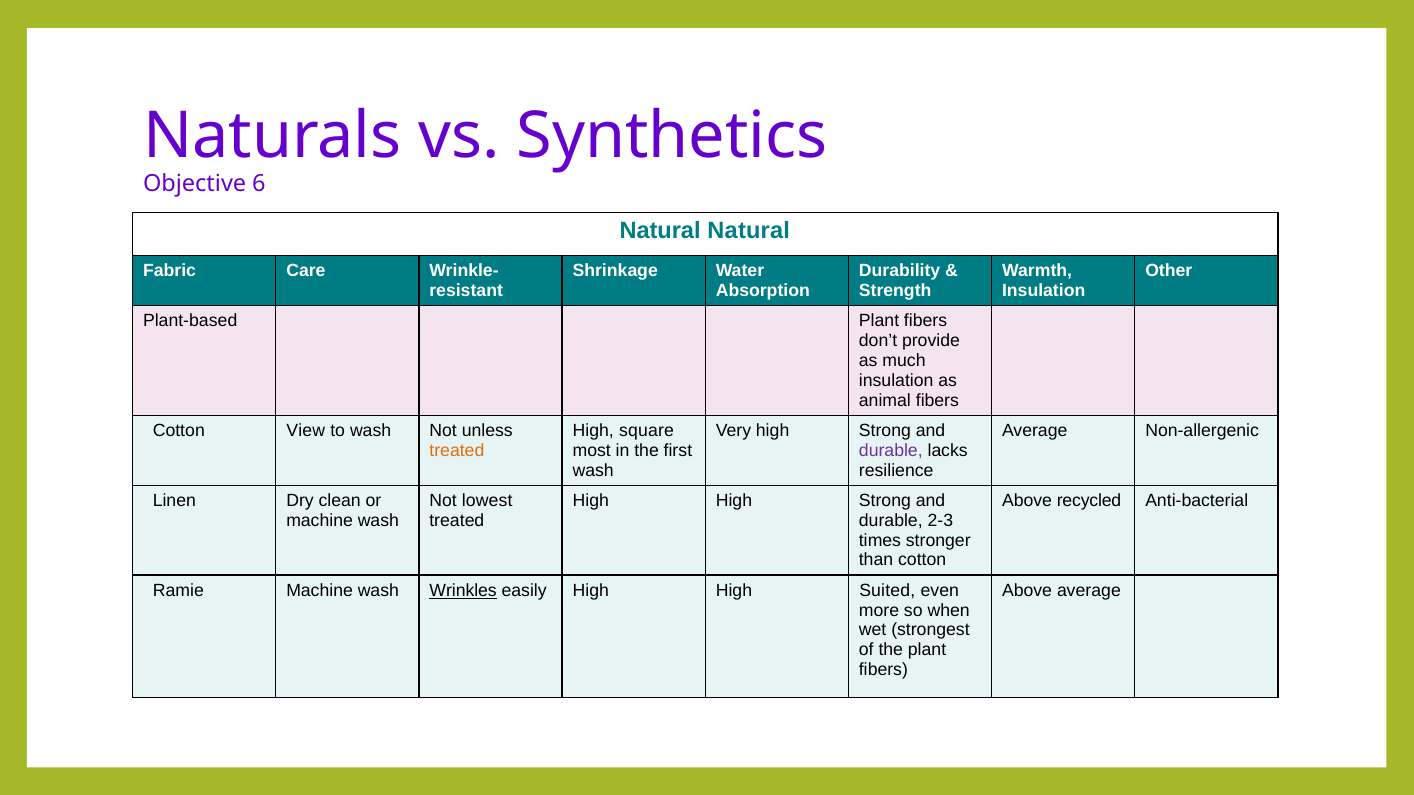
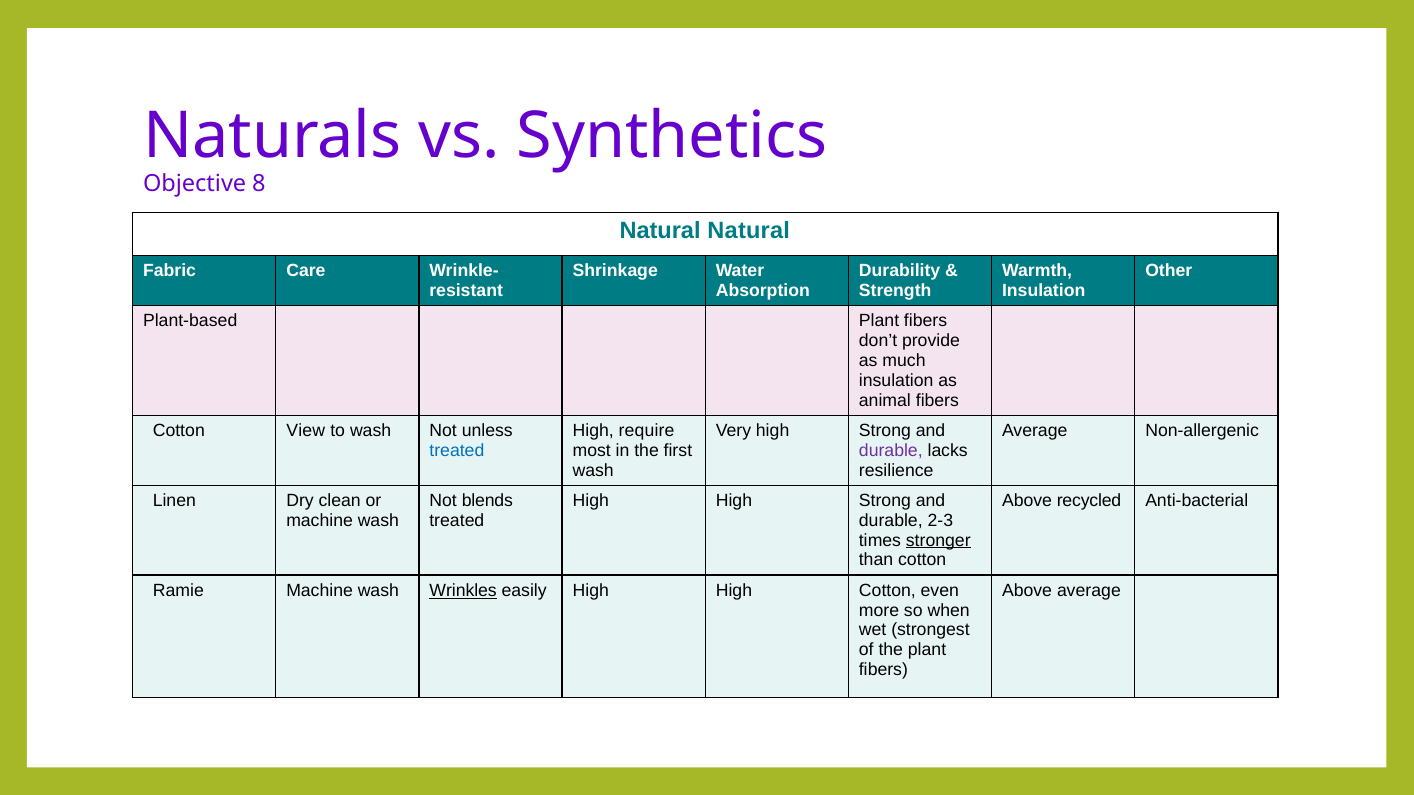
6: 6 -> 8
square: square -> require
treated at (457, 451) colour: orange -> blue
lowest: lowest -> blends
stronger underline: none -> present
High Suited: Suited -> Cotton
